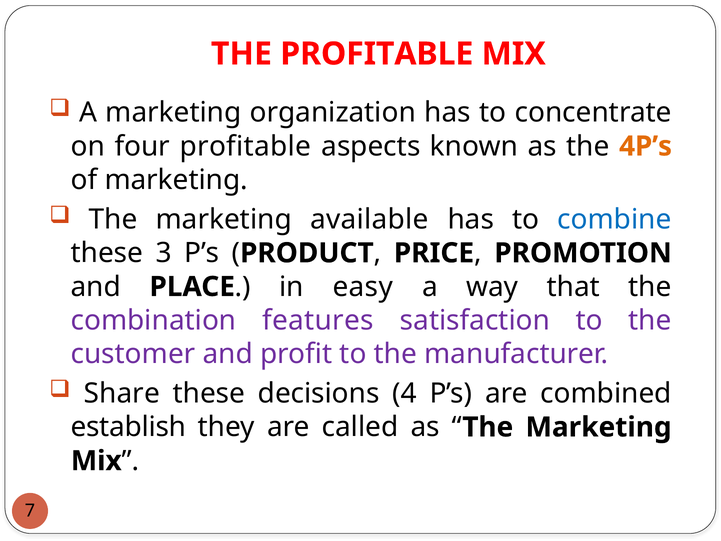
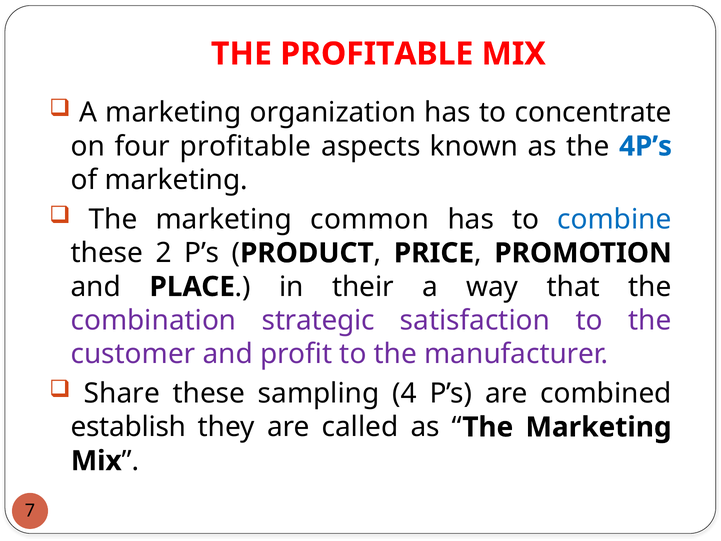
4P’s colour: orange -> blue
available: available -> common
3: 3 -> 2
easy: easy -> their
features: features -> strategic
decisions: decisions -> sampling
